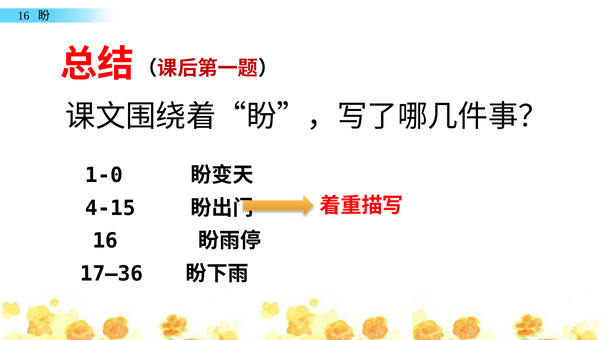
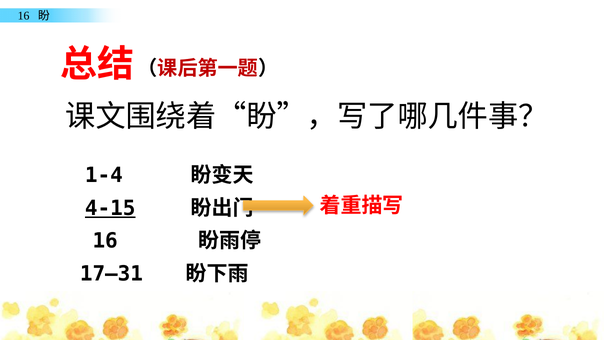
1-0: 1-0 -> 1-4
4-15 underline: none -> present
17—36: 17—36 -> 17—31
